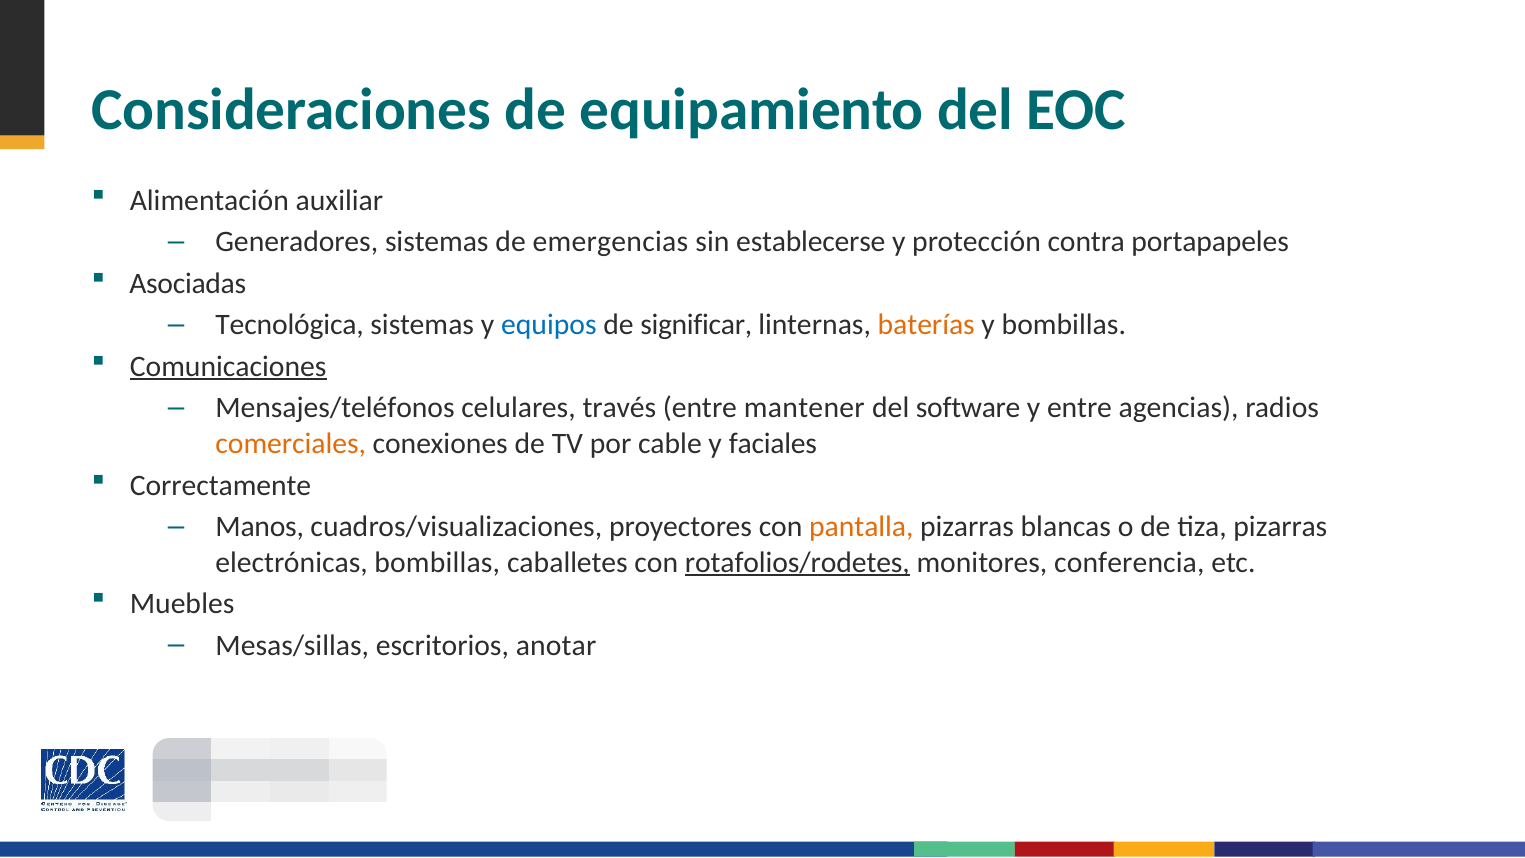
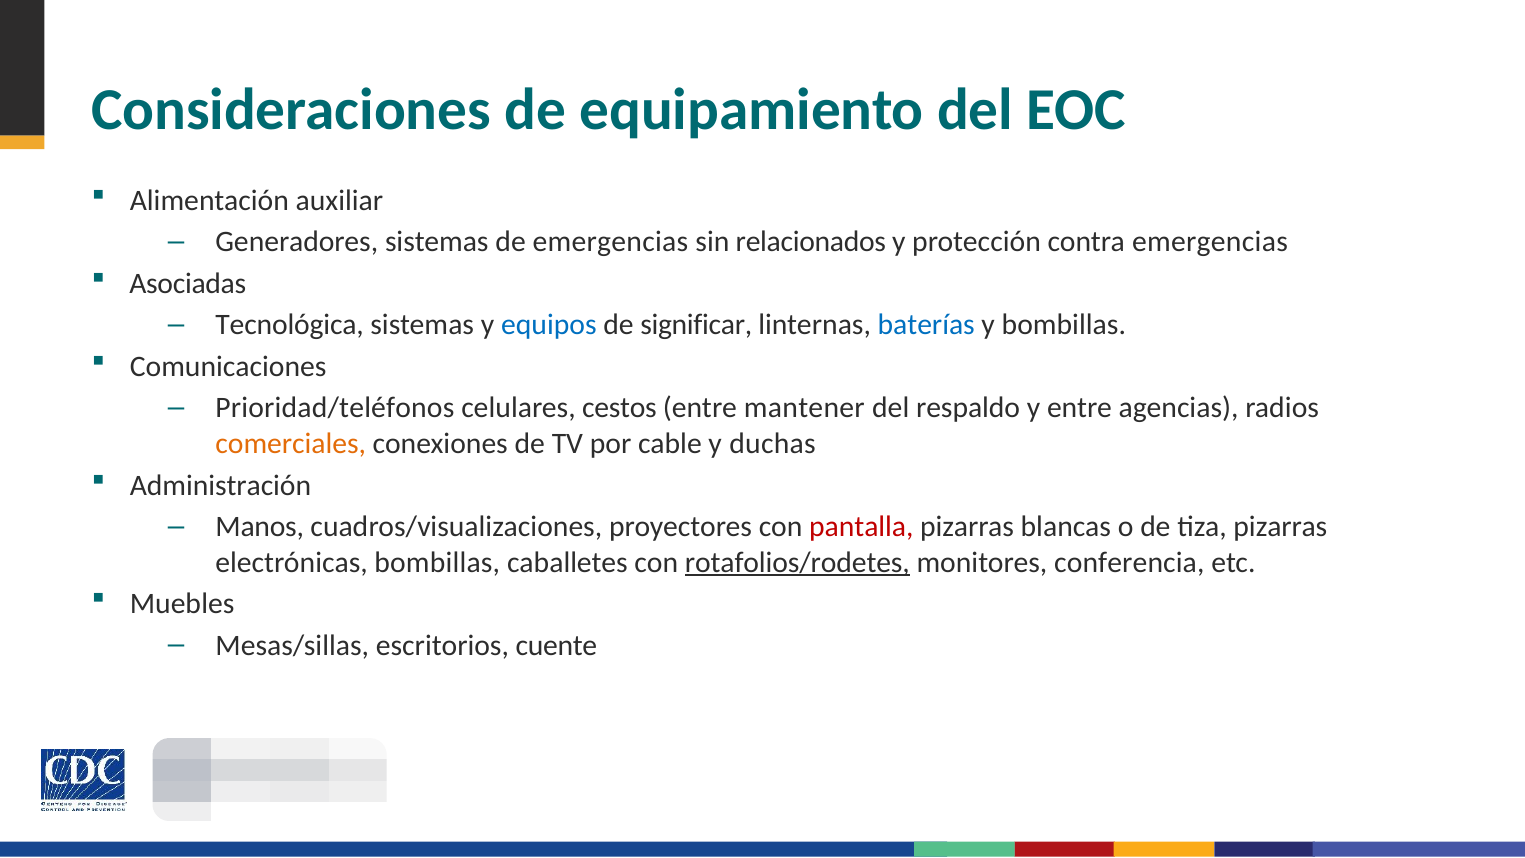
establecerse: establecerse -> relacionados
contra portapapeles: portapapeles -> emergencias
baterías colour: orange -> blue
Comunicaciones underline: present -> none
Mensajes/teléfonos: Mensajes/teléfonos -> Prioridad/teléfonos
través: través -> cestos
software: software -> respaldo
faciales: faciales -> duchas
Correctamente: Correctamente -> Administración
pantalla colour: orange -> red
anotar: anotar -> cuente
